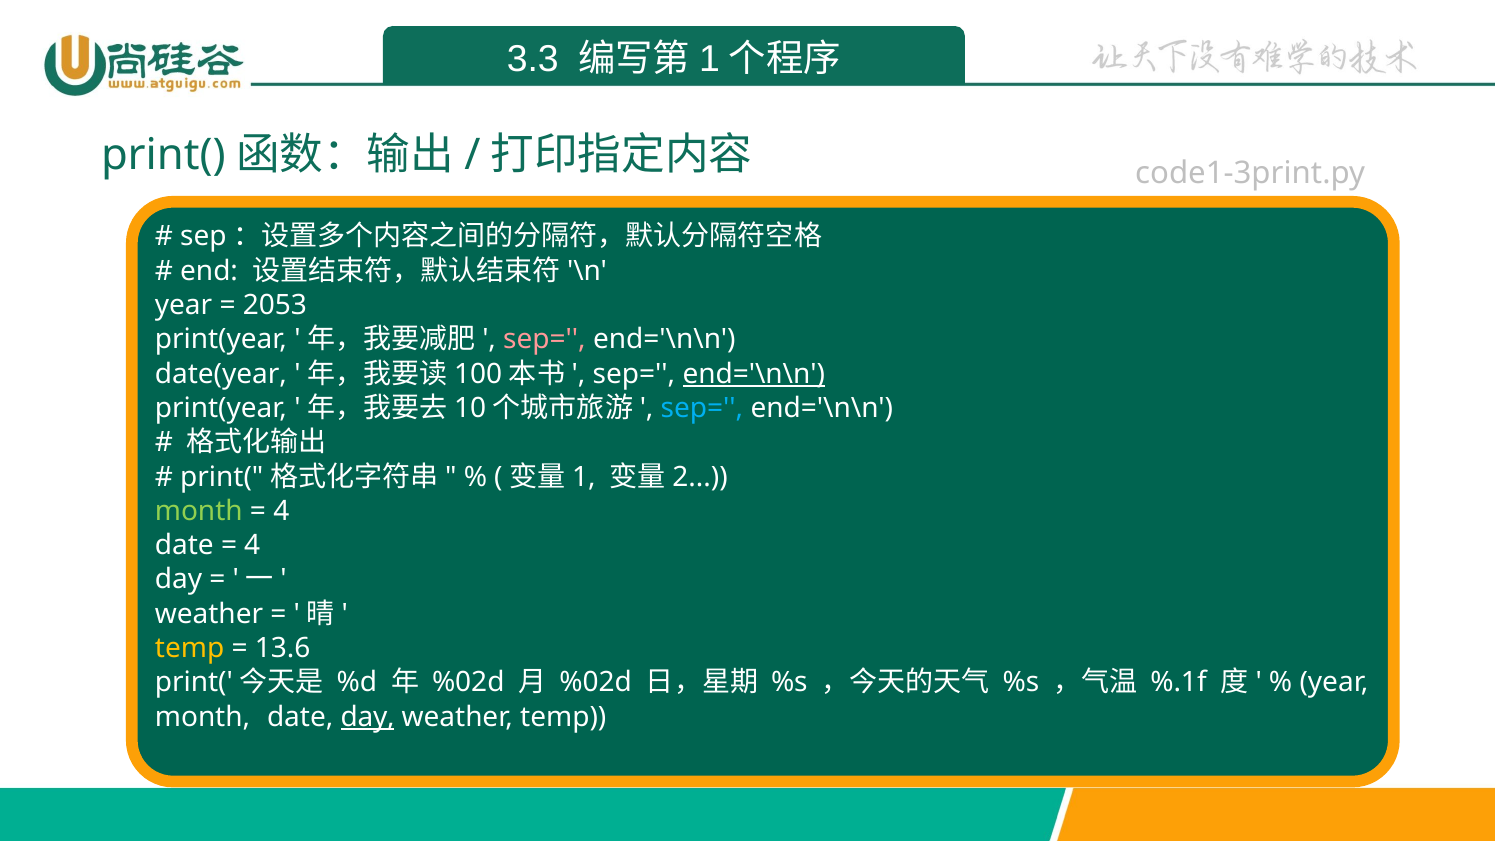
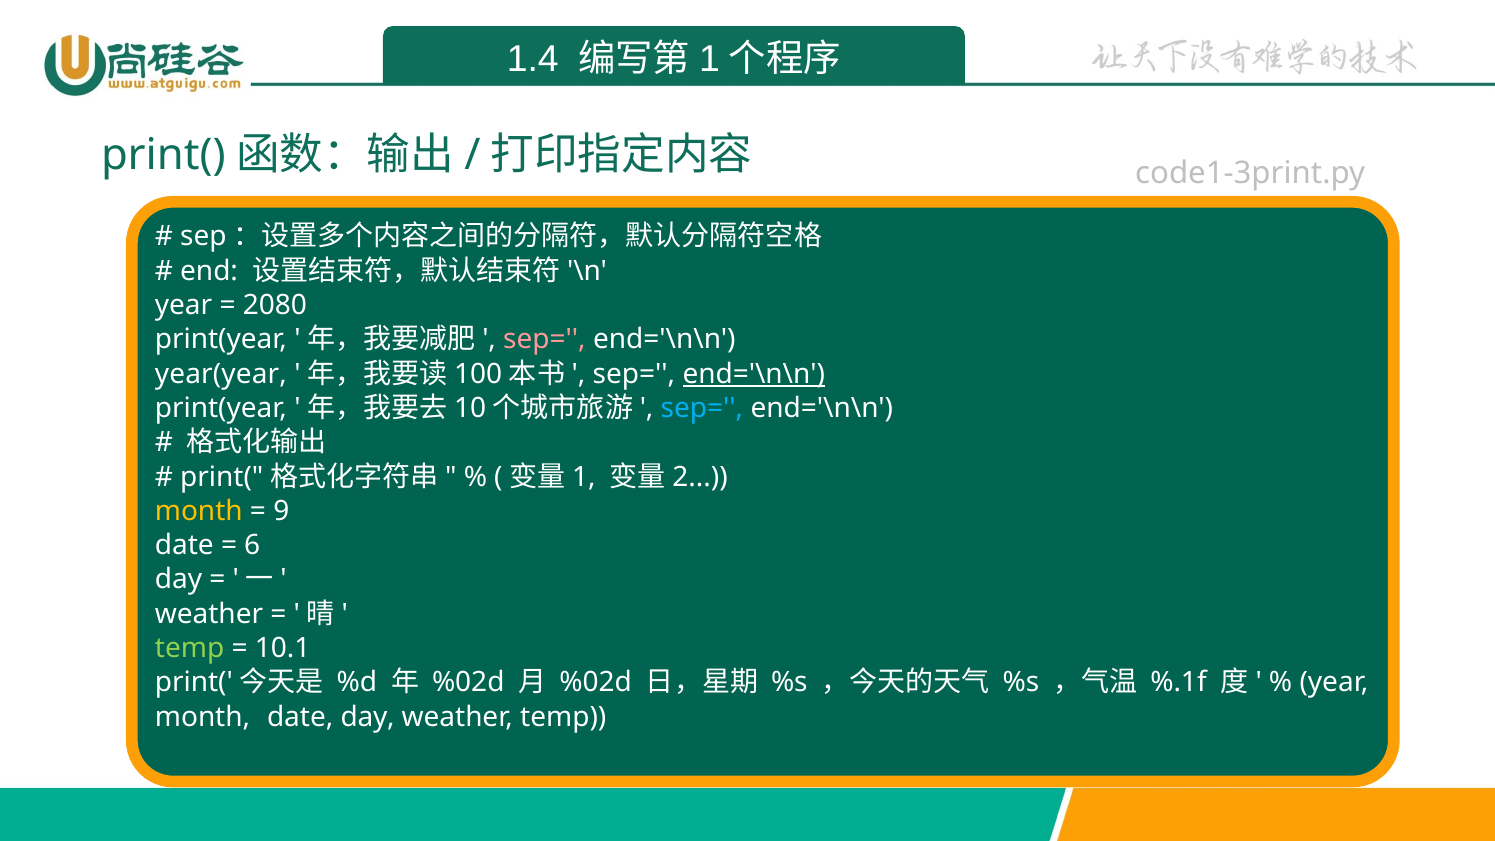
3.3: 3.3 -> 1.4
2053: 2053 -> 2080
date(year: date(year -> year(year
month at (199, 511) colour: light green -> yellow
4 at (281, 511): 4 -> 9
4 at (252, 545): 4 -> 6
temp at (190, 648) colour: yellow -> light green
13.6: 13.6 -> 10.1
day at (368, 717) underline: present -> none
